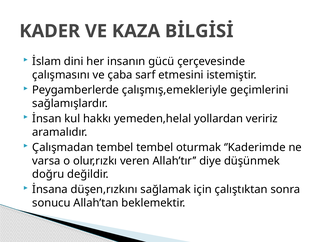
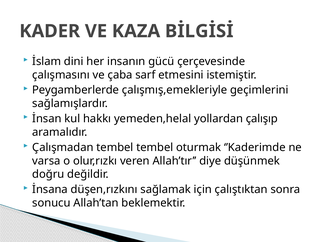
veririz: veririz -> çalışıp
